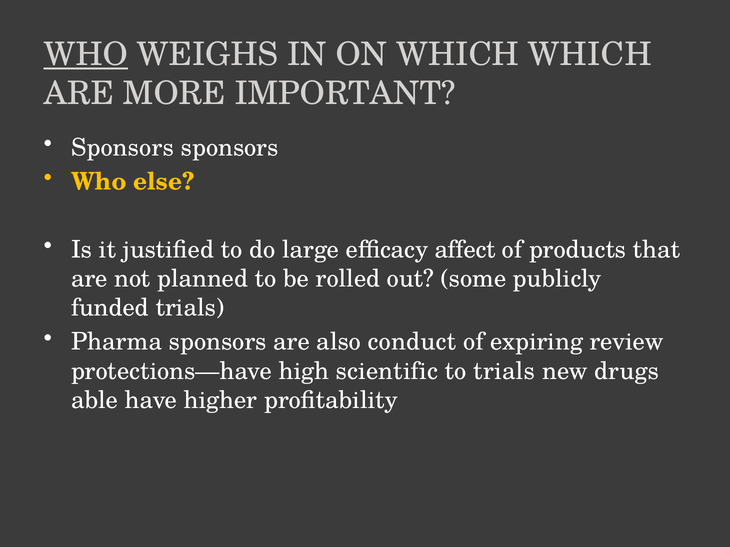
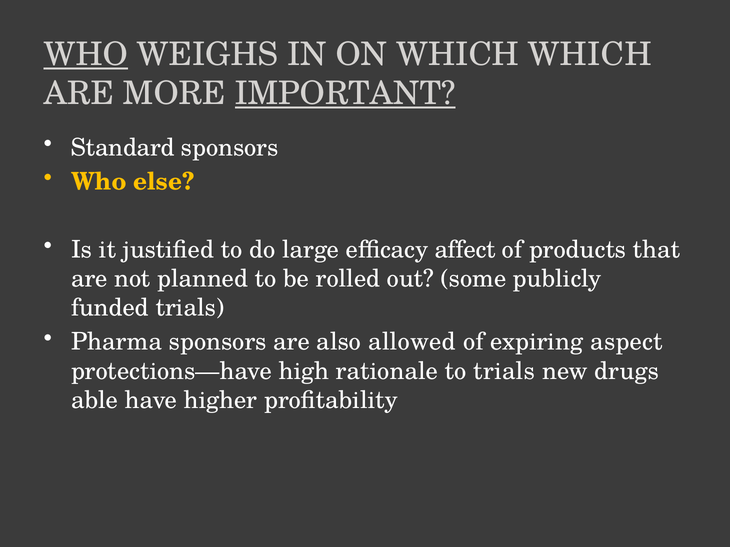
IMPORTANT underline: none -> present
Sponsors at (123, 148): Sponsors -> Standard
conduct: conduct -> allowed
review: review -> aspect
scientific: scientific -> rationale
